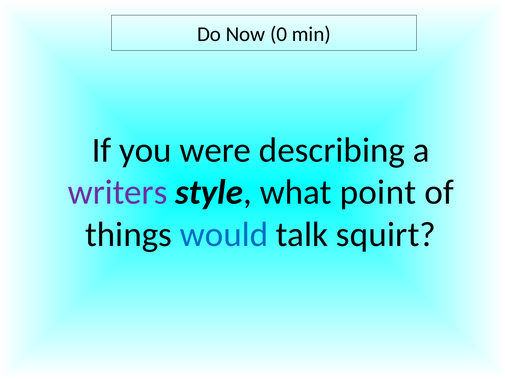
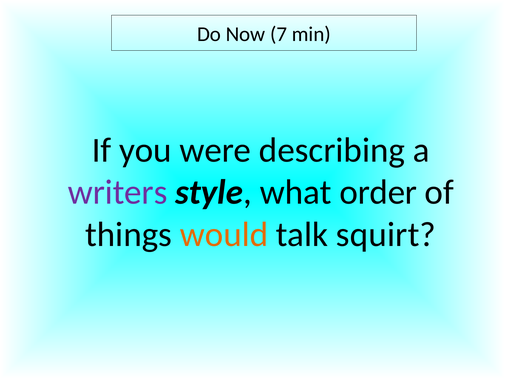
0: 0 -> 7
point: point -> order
would colour: blue -> orange
